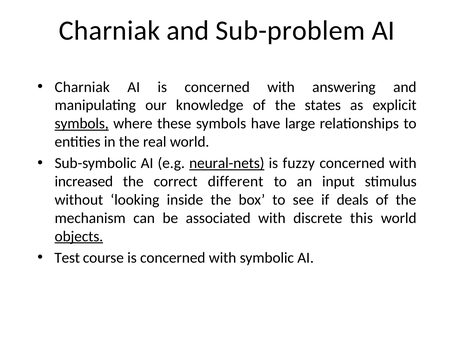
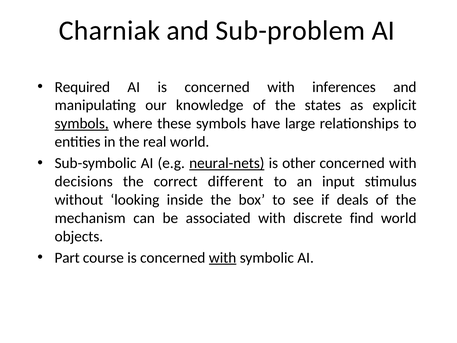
Charniak at (82, 87): Charniak -> Required
answering: answering -> inferences
fuzzy: fuzzy -> other
increased: increased -> decisions
this: this -> find
objects underline: present -> none
Test: Test -> Part
with at (223, 258) underline: none -> present
